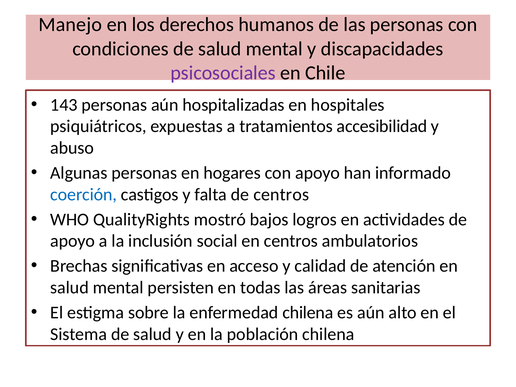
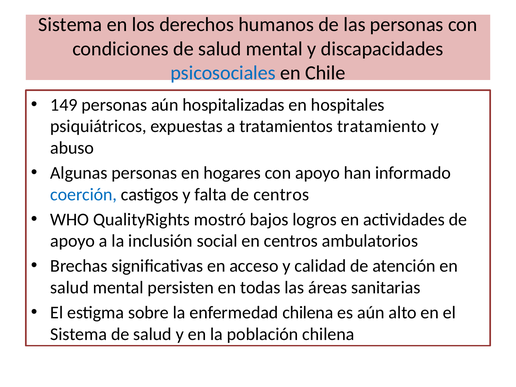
Manejo at (70, 25): Manejo -> Sistema
psicosociales colour: purple -> blue
143: 143 -> 149
accesibilidad: accesibilidad -> tratamiento
